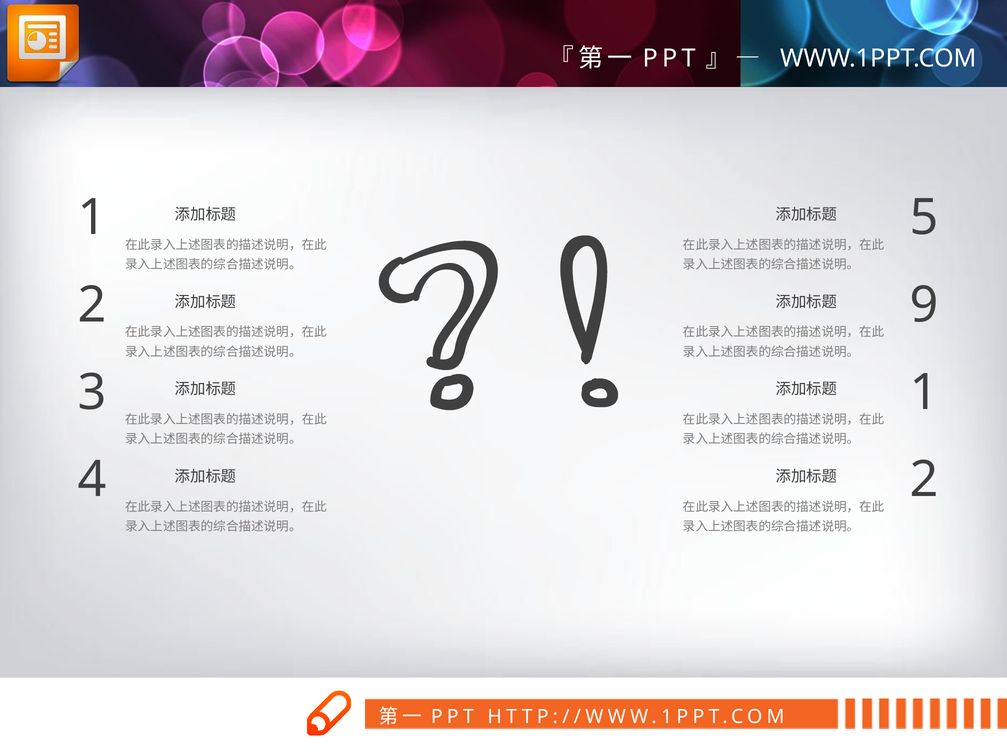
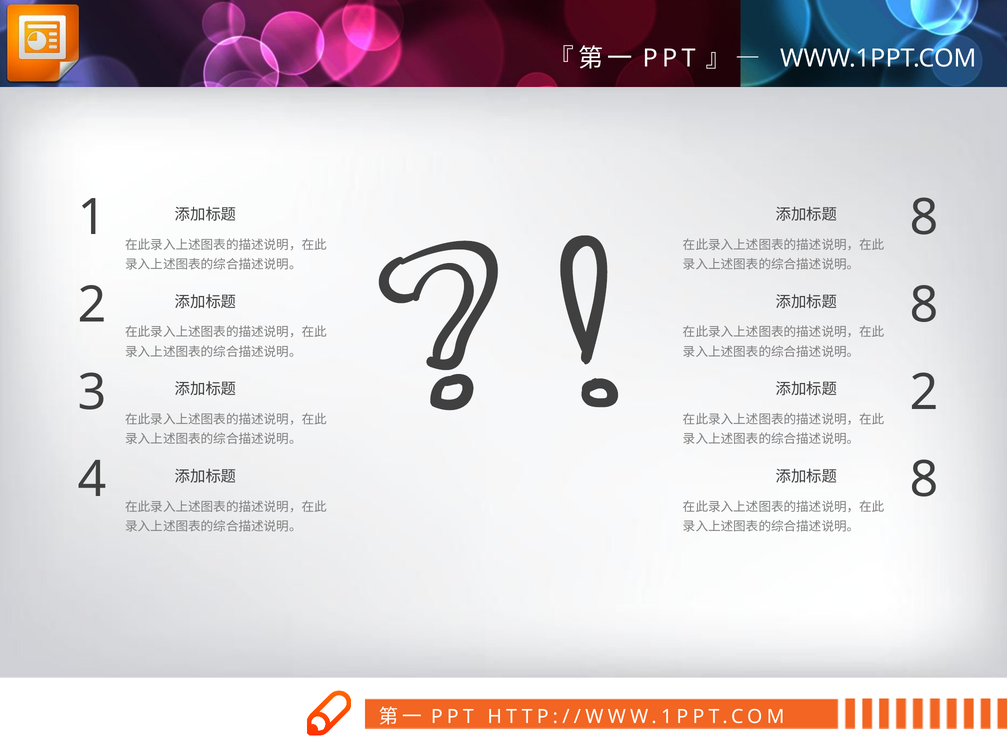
5 at (924, 218): 5 -> 8
9 at (924, 305): 9 -> 8
1 at (924, 393): 1 -> 2
2 at (924, 480): 2 -> 8
